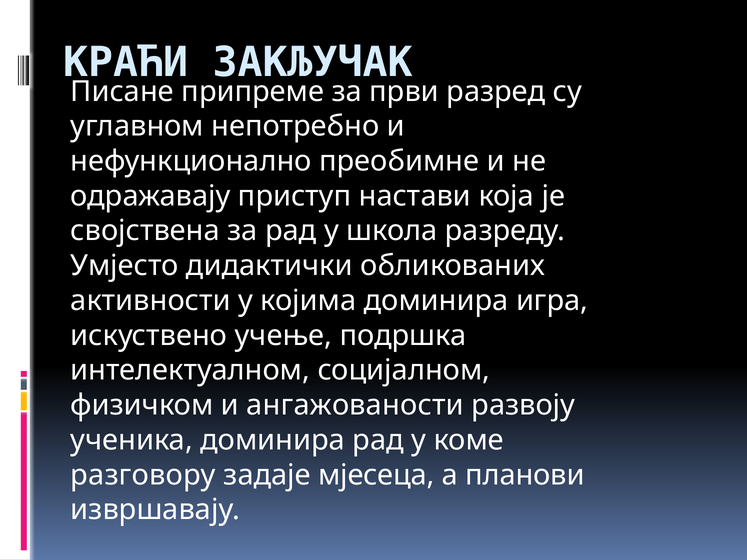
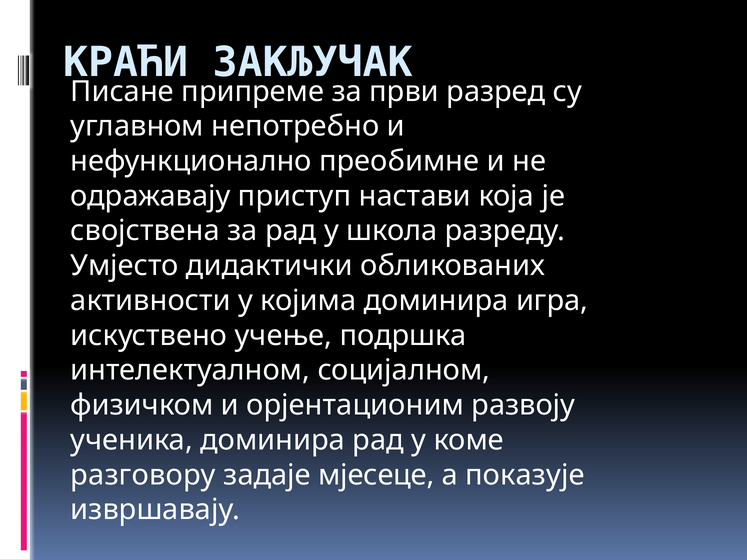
ангажованости: ангажованости -> орјентационим
мјесеца: мјесеца -> мјесеце
планови: планови -> показује
